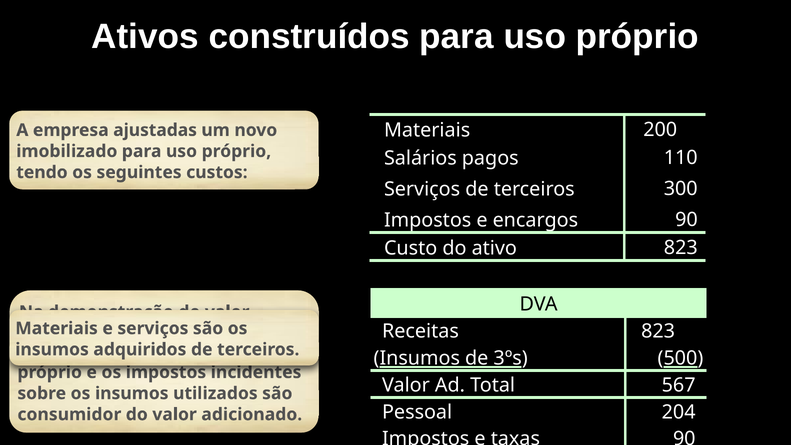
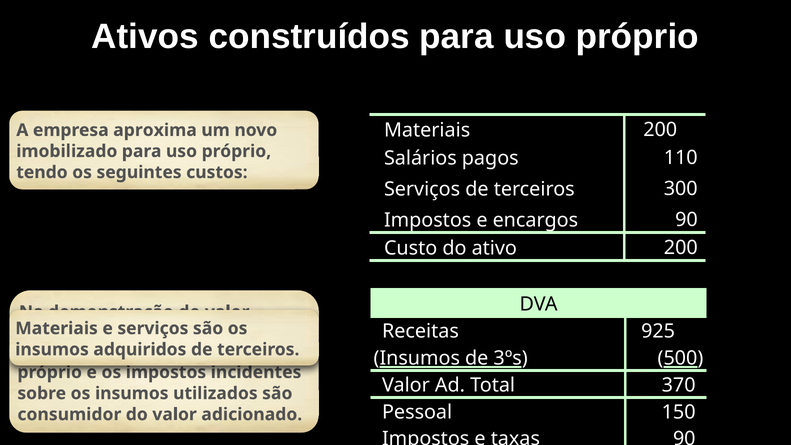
ajustadas: ajustadas -> aproxima
ativo 823: 823 -> 200
Receitas 823: 823 -> 925
567: 567 -> 370
204: 204 -> 150
